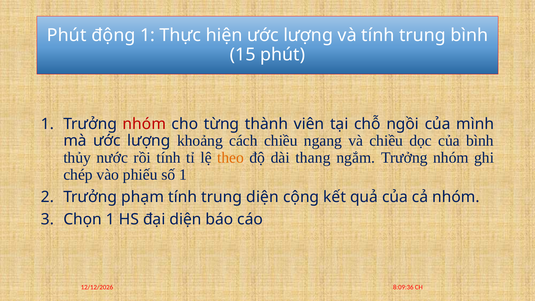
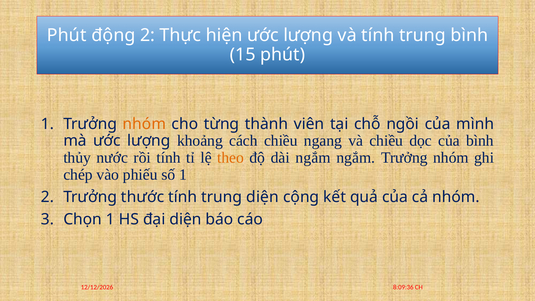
động 1: 1 -> 2
nhóm at (144, 124) colour: red -> orange
dài thang: thang -> ngắm
phạm: phạm -> thước
